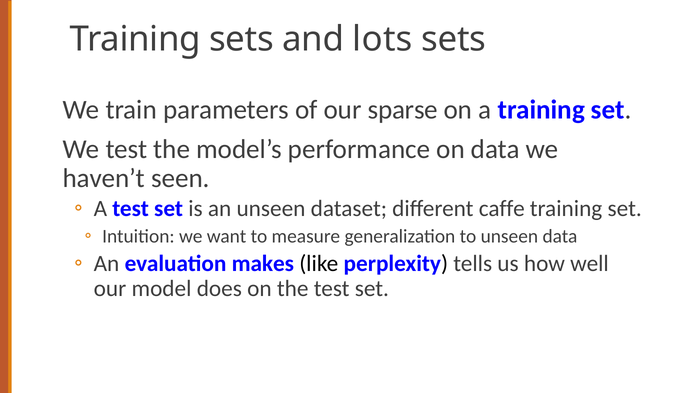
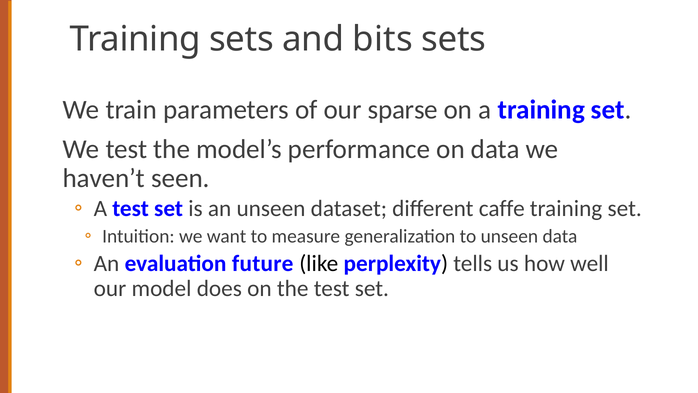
lots: lots -> bits
makes: makes -> future
